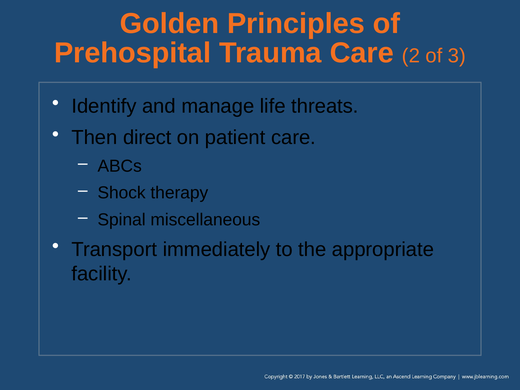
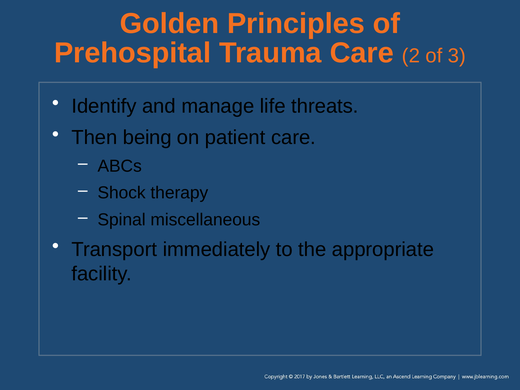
direct: direct -> being
